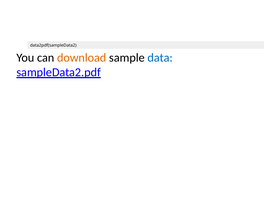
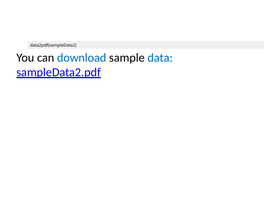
download colour: orange -> blue
